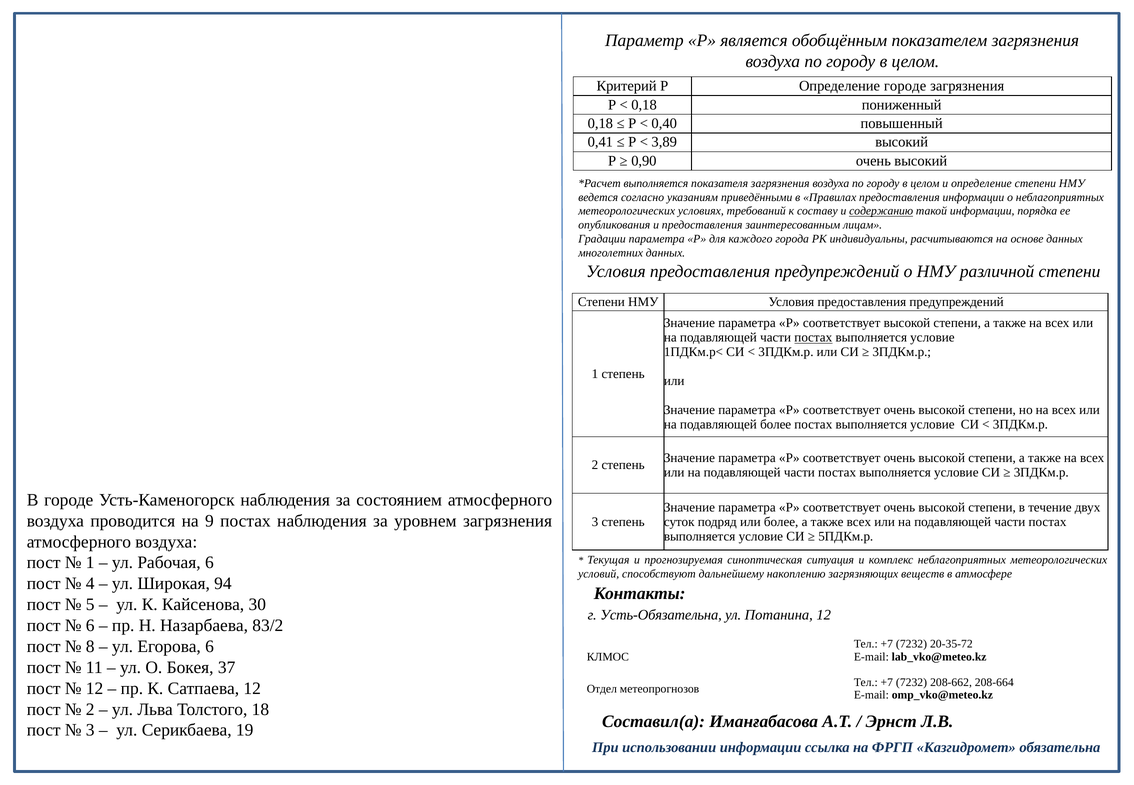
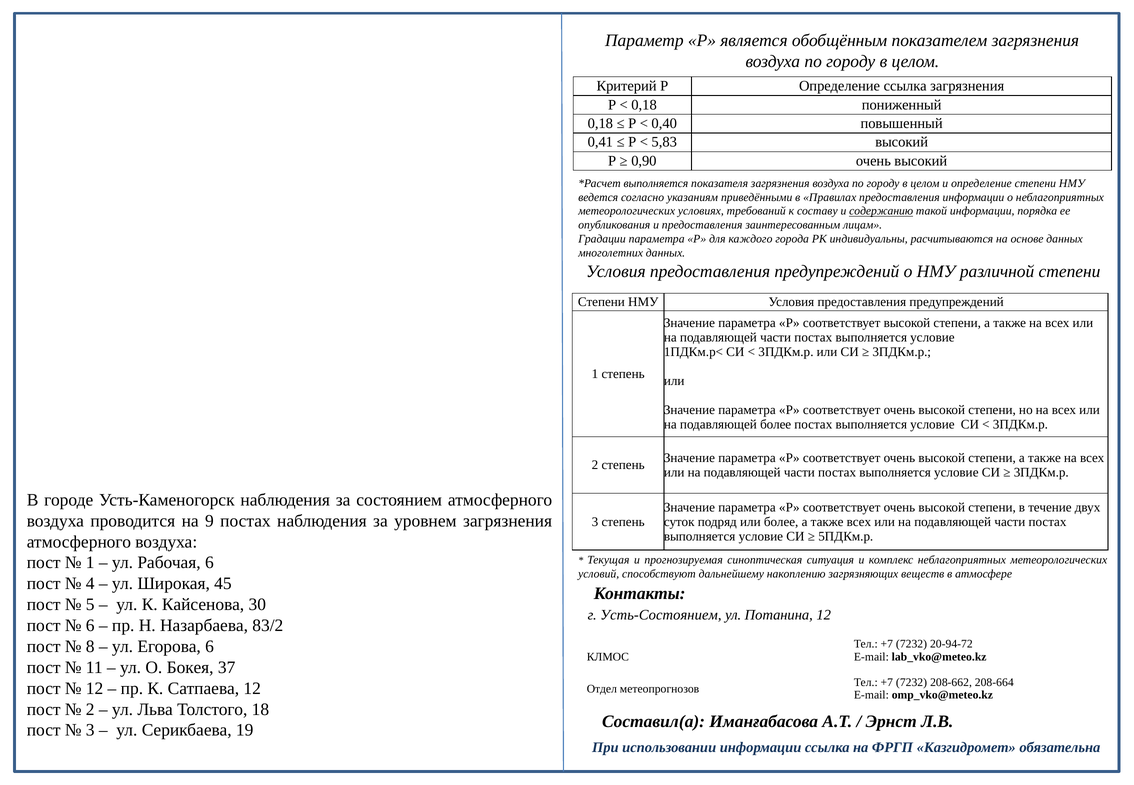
Определение городе: городе -> ссылка
3,89: 3,89 -> 5,83
постах at (813, 338) underline: present -> none
94: 94 -> 45
Усть-Обязательна: Усть-Обязательна -> Усть-Состоянием
20-35-72: 20-35-72 -> 20-94-72
